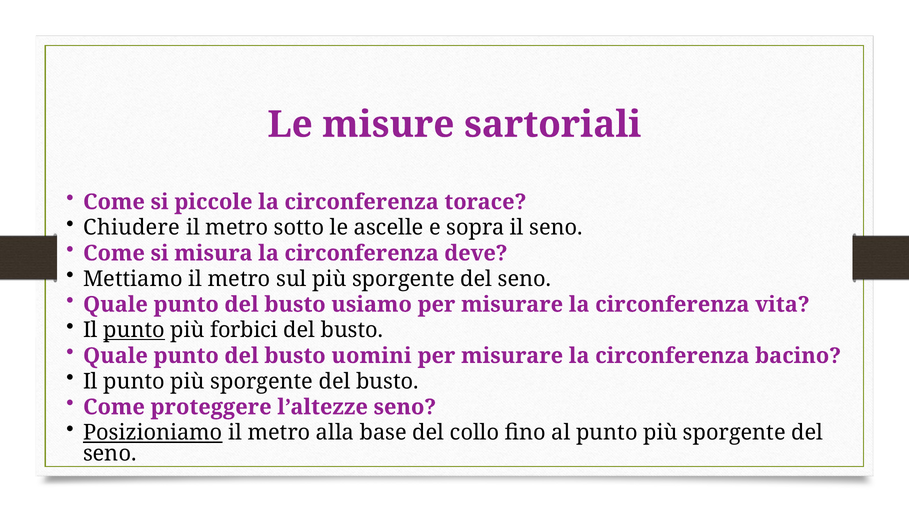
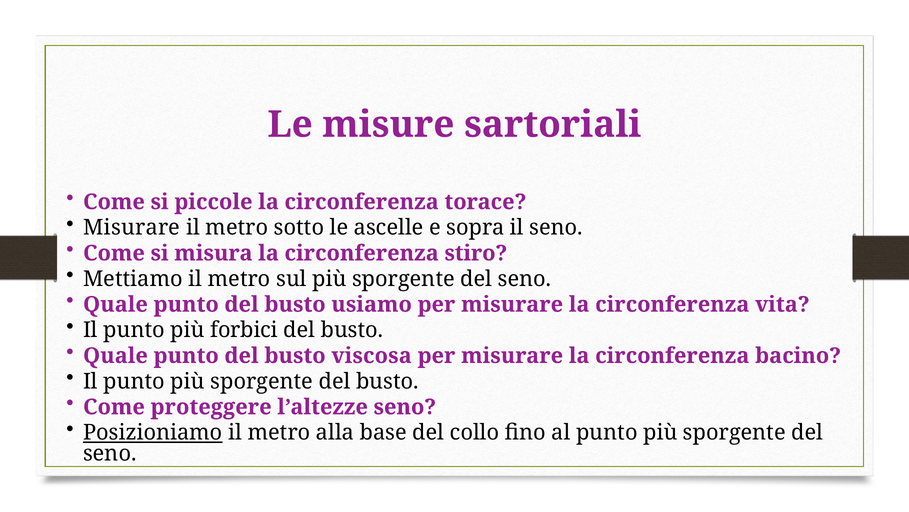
Chiudere at (132, 227): Chiudere -> Misurare
deve: deve -> stiro
punto at (134, 330) underline: present -> none
uomini: uomini -> viscosa
